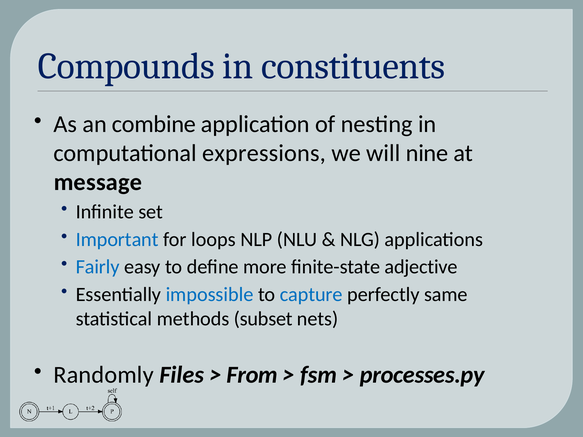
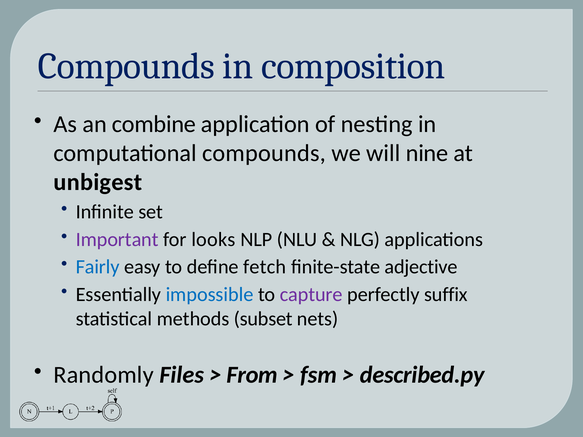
constituents: constituents -> composition
computational expressions: expressions -> compounds
message: message -> unbigest
Important colour: blue -> purple
loops: loops -> looks
more: more -> fetch
capture colour: blue -> purple
same: same -> suffix
processes.py: processes.py -> described.py
